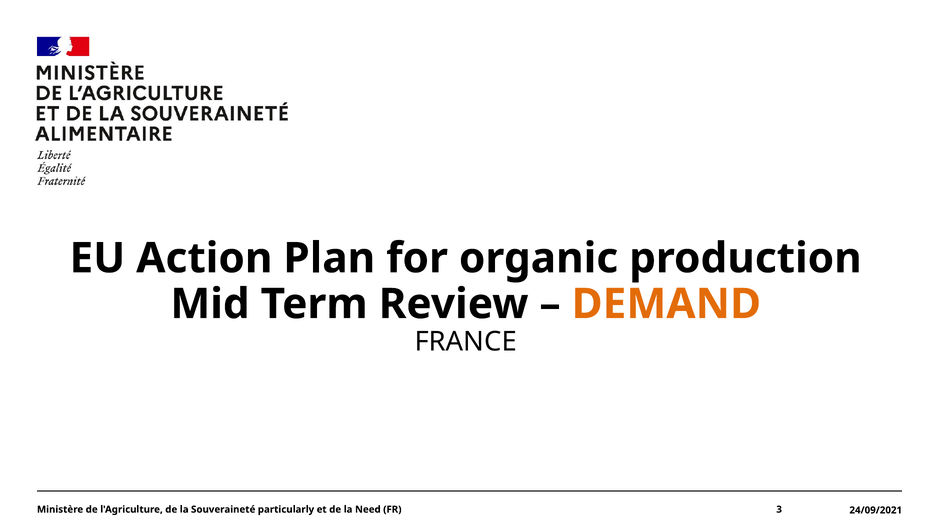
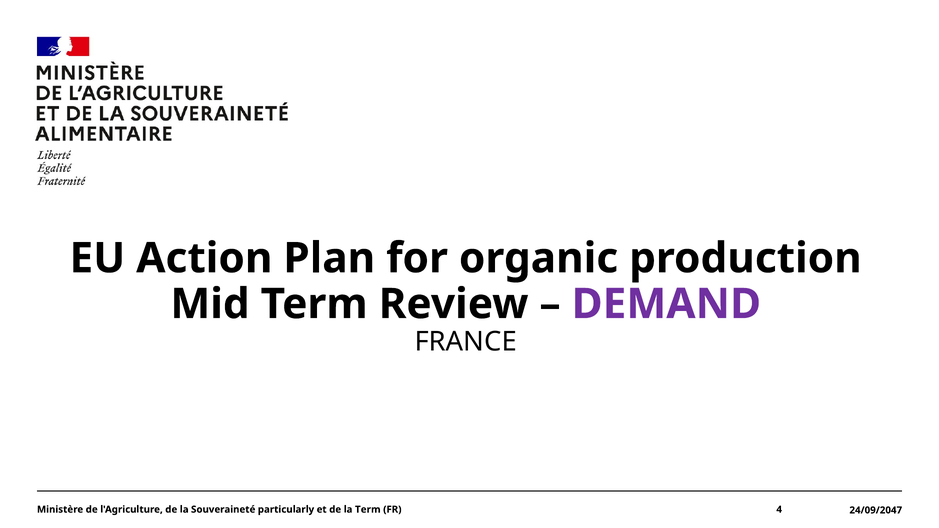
DEMAND colour: orange -> purple
la Need: Need -> Term
3: 3 -> 4
24/09/2021: 24/09/2021 -> 24/09/2047
